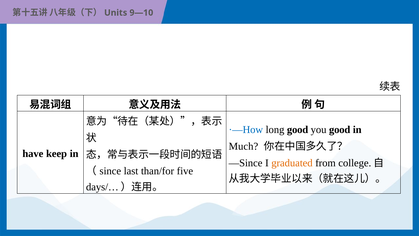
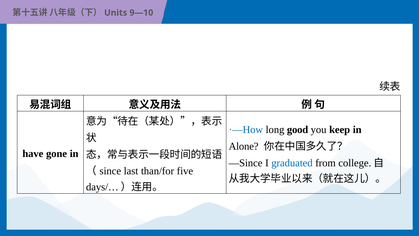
you good: good -> keep
Much: Much -> Alone
keep: keep -> gone
graduated colour: orange -> blue
